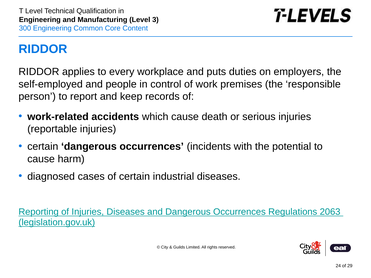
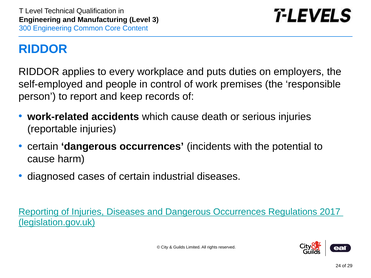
2063: 2063 -> 2017
